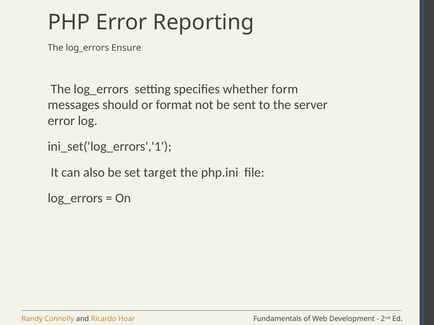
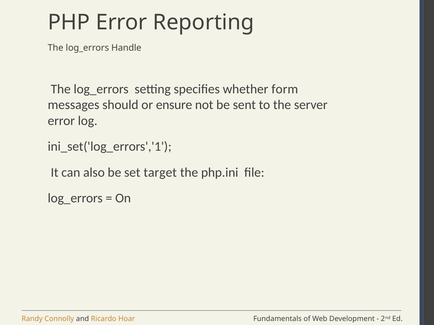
Ensure: Ensure -> Handle
format: format -> ensure
